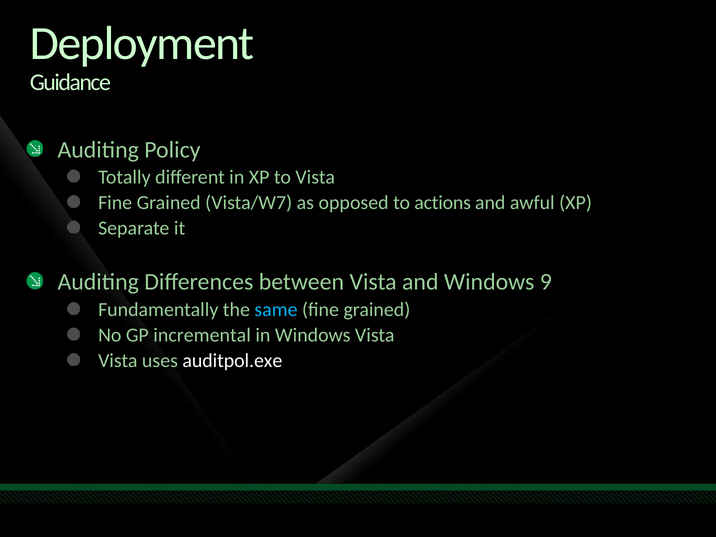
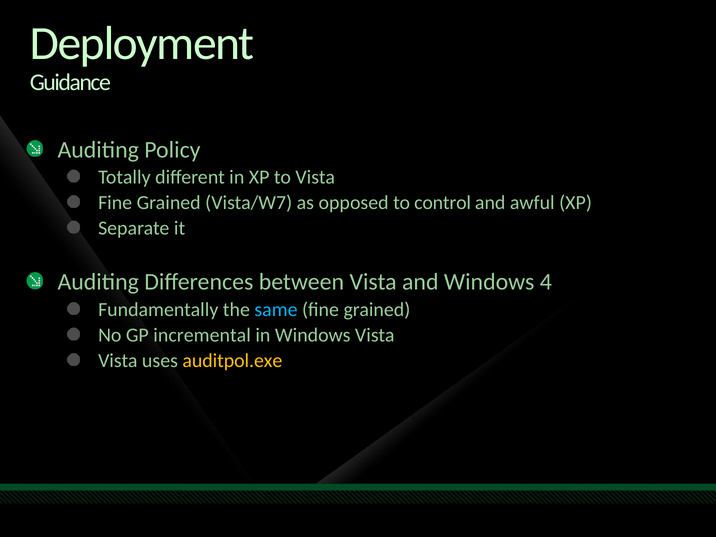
actions: actions -> control
9: 9 -> 4
auditpol.exe colour: white -> yellow
